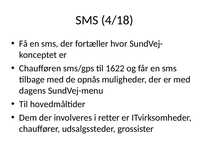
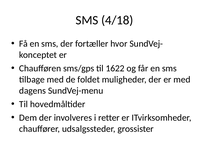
opnås: opnås -> foldet
